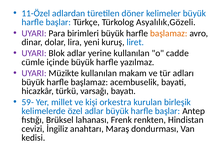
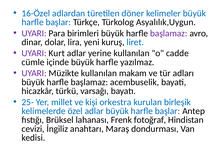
11-Özel: 11-Özel -> 16-Özel
Asyalılık,Gözeli: Asyalılık,Gözeli -> Asyalılık,Uygun
başlamaz at (169, 33) colour: orange -> purple
Blok: Blok -> Kurt
59-: 59- -> 25-
renkten: renkten -> fotoğraf
